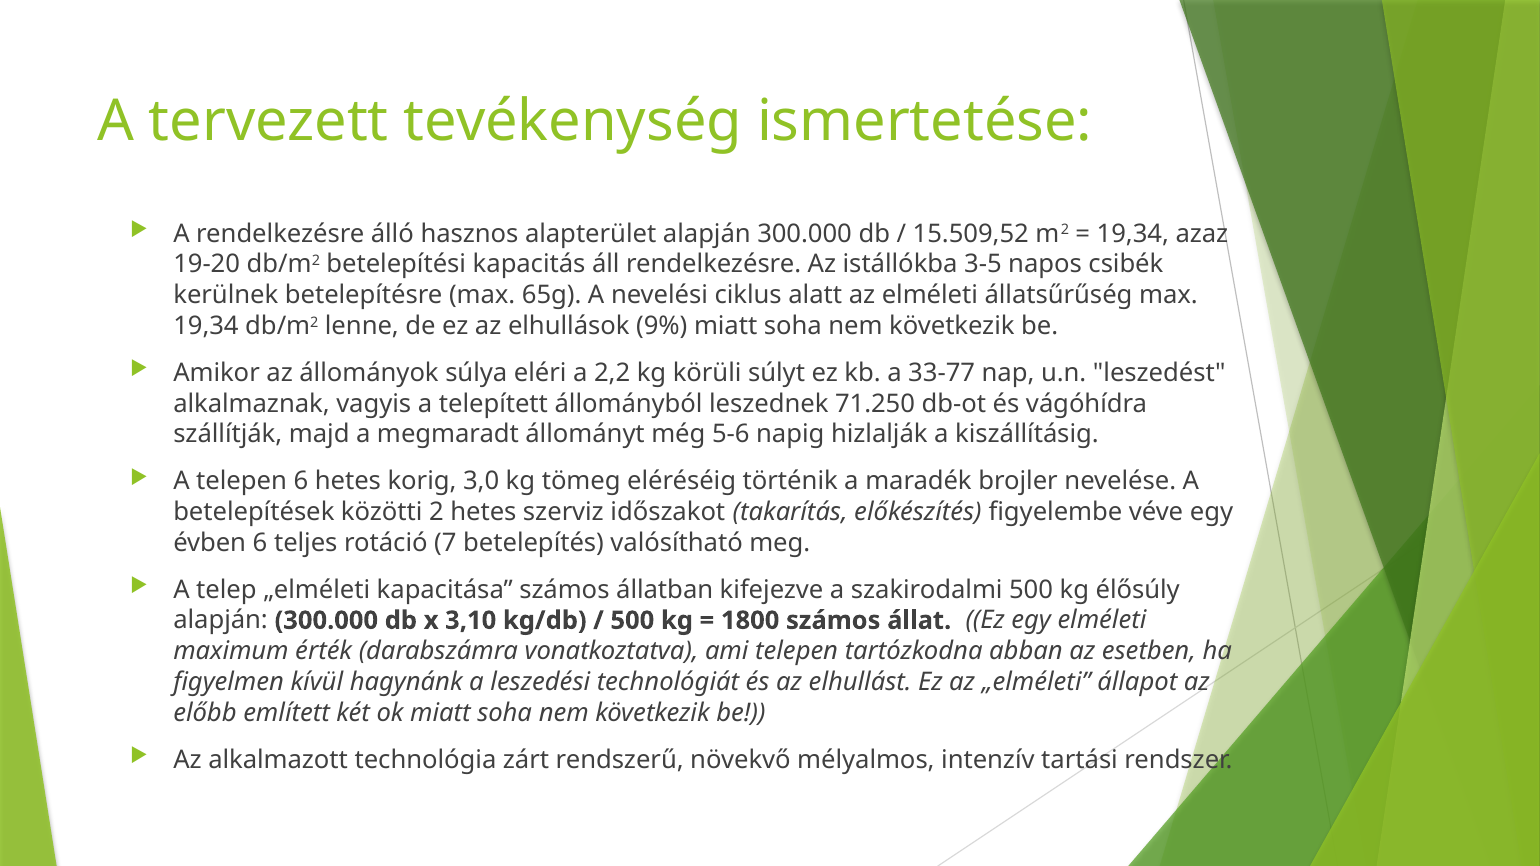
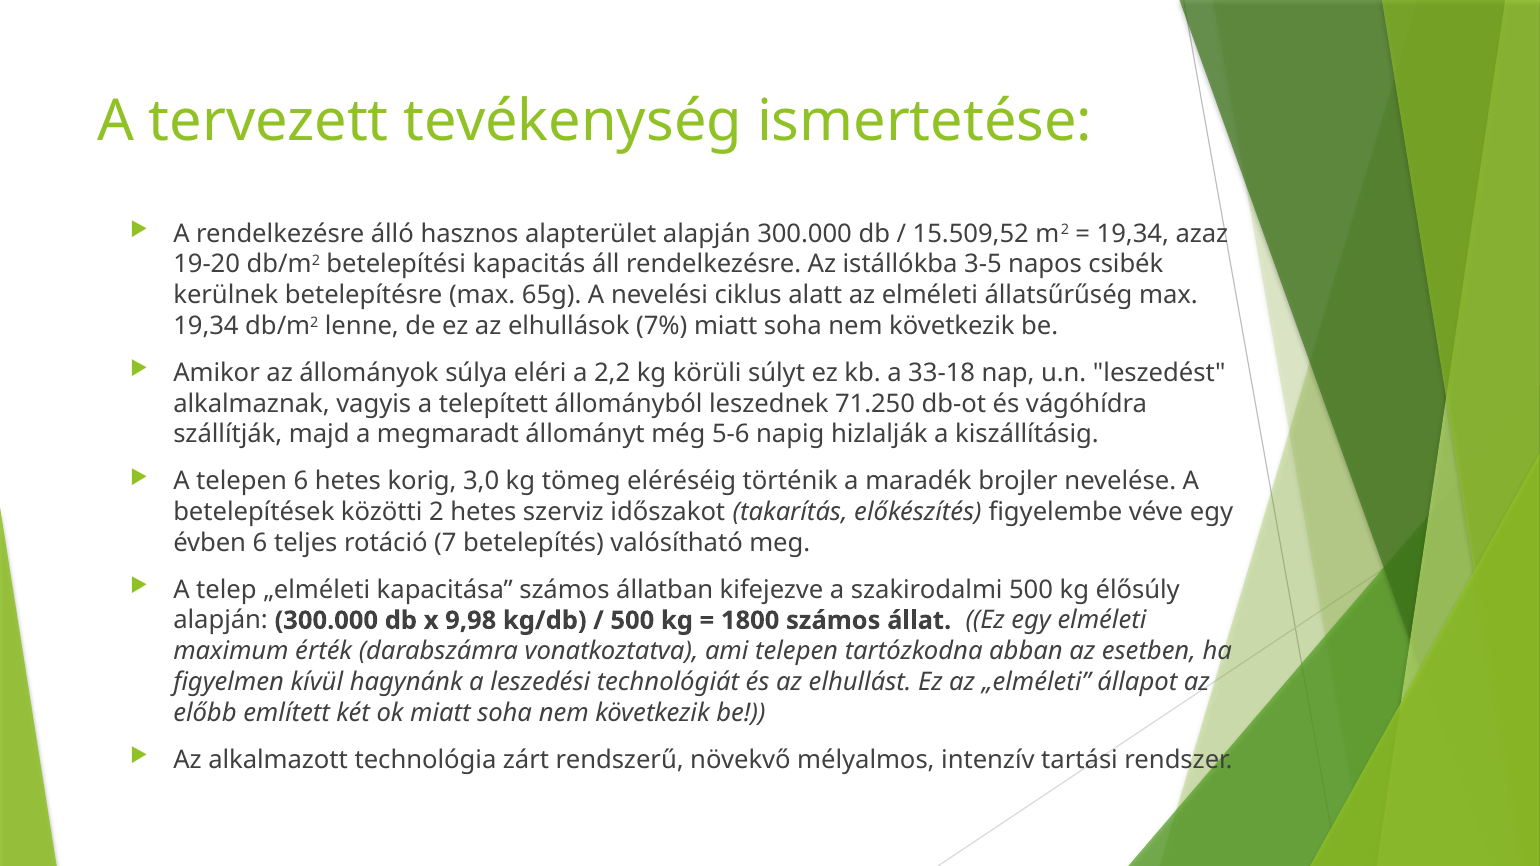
9%: 9% -> 7%
33-77: 33-77 -> 33-18
3,10: 3,10 -> 9,98
